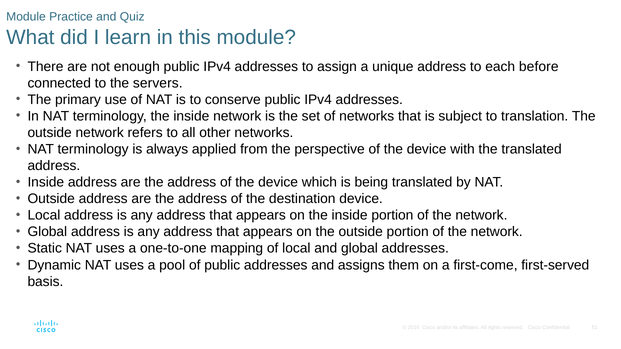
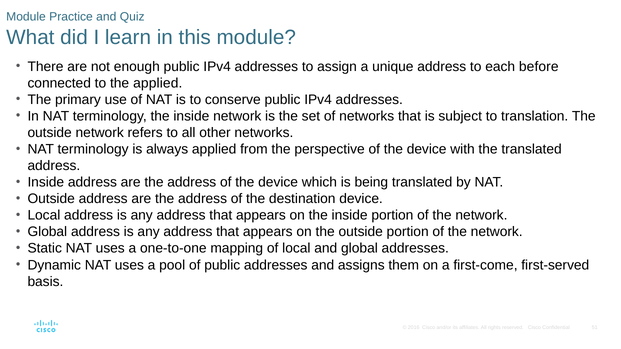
the servers: servers -> applied
